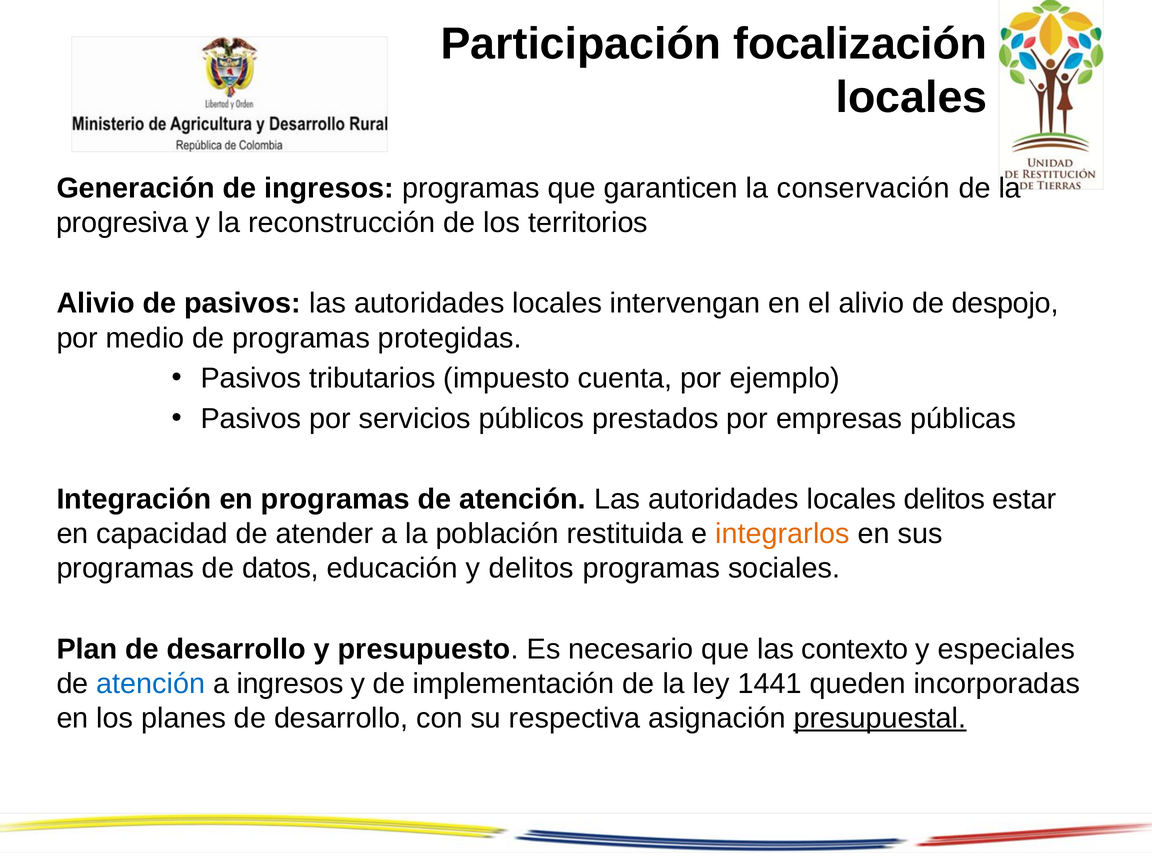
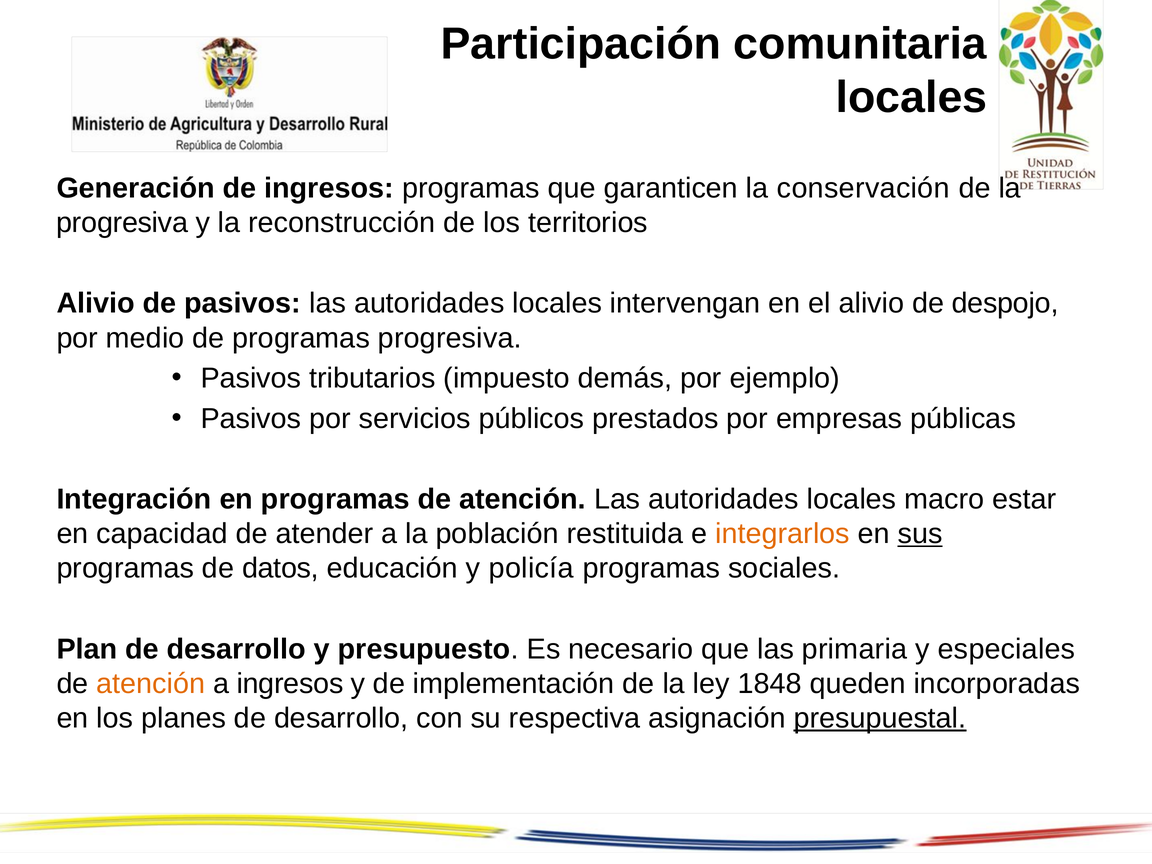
focalización: focalización -> comunitaria
programas protegidas: protegidas -> progresiva
cuenta: cuenta -> demás
locales delitos: delitos -> macro
sus underline: none -> present
y delitos: delitos -> policía
contexto: contexto -> primaria
atención at (151, 684) colour: blue -> orange
1441: 1441 -> 1848
